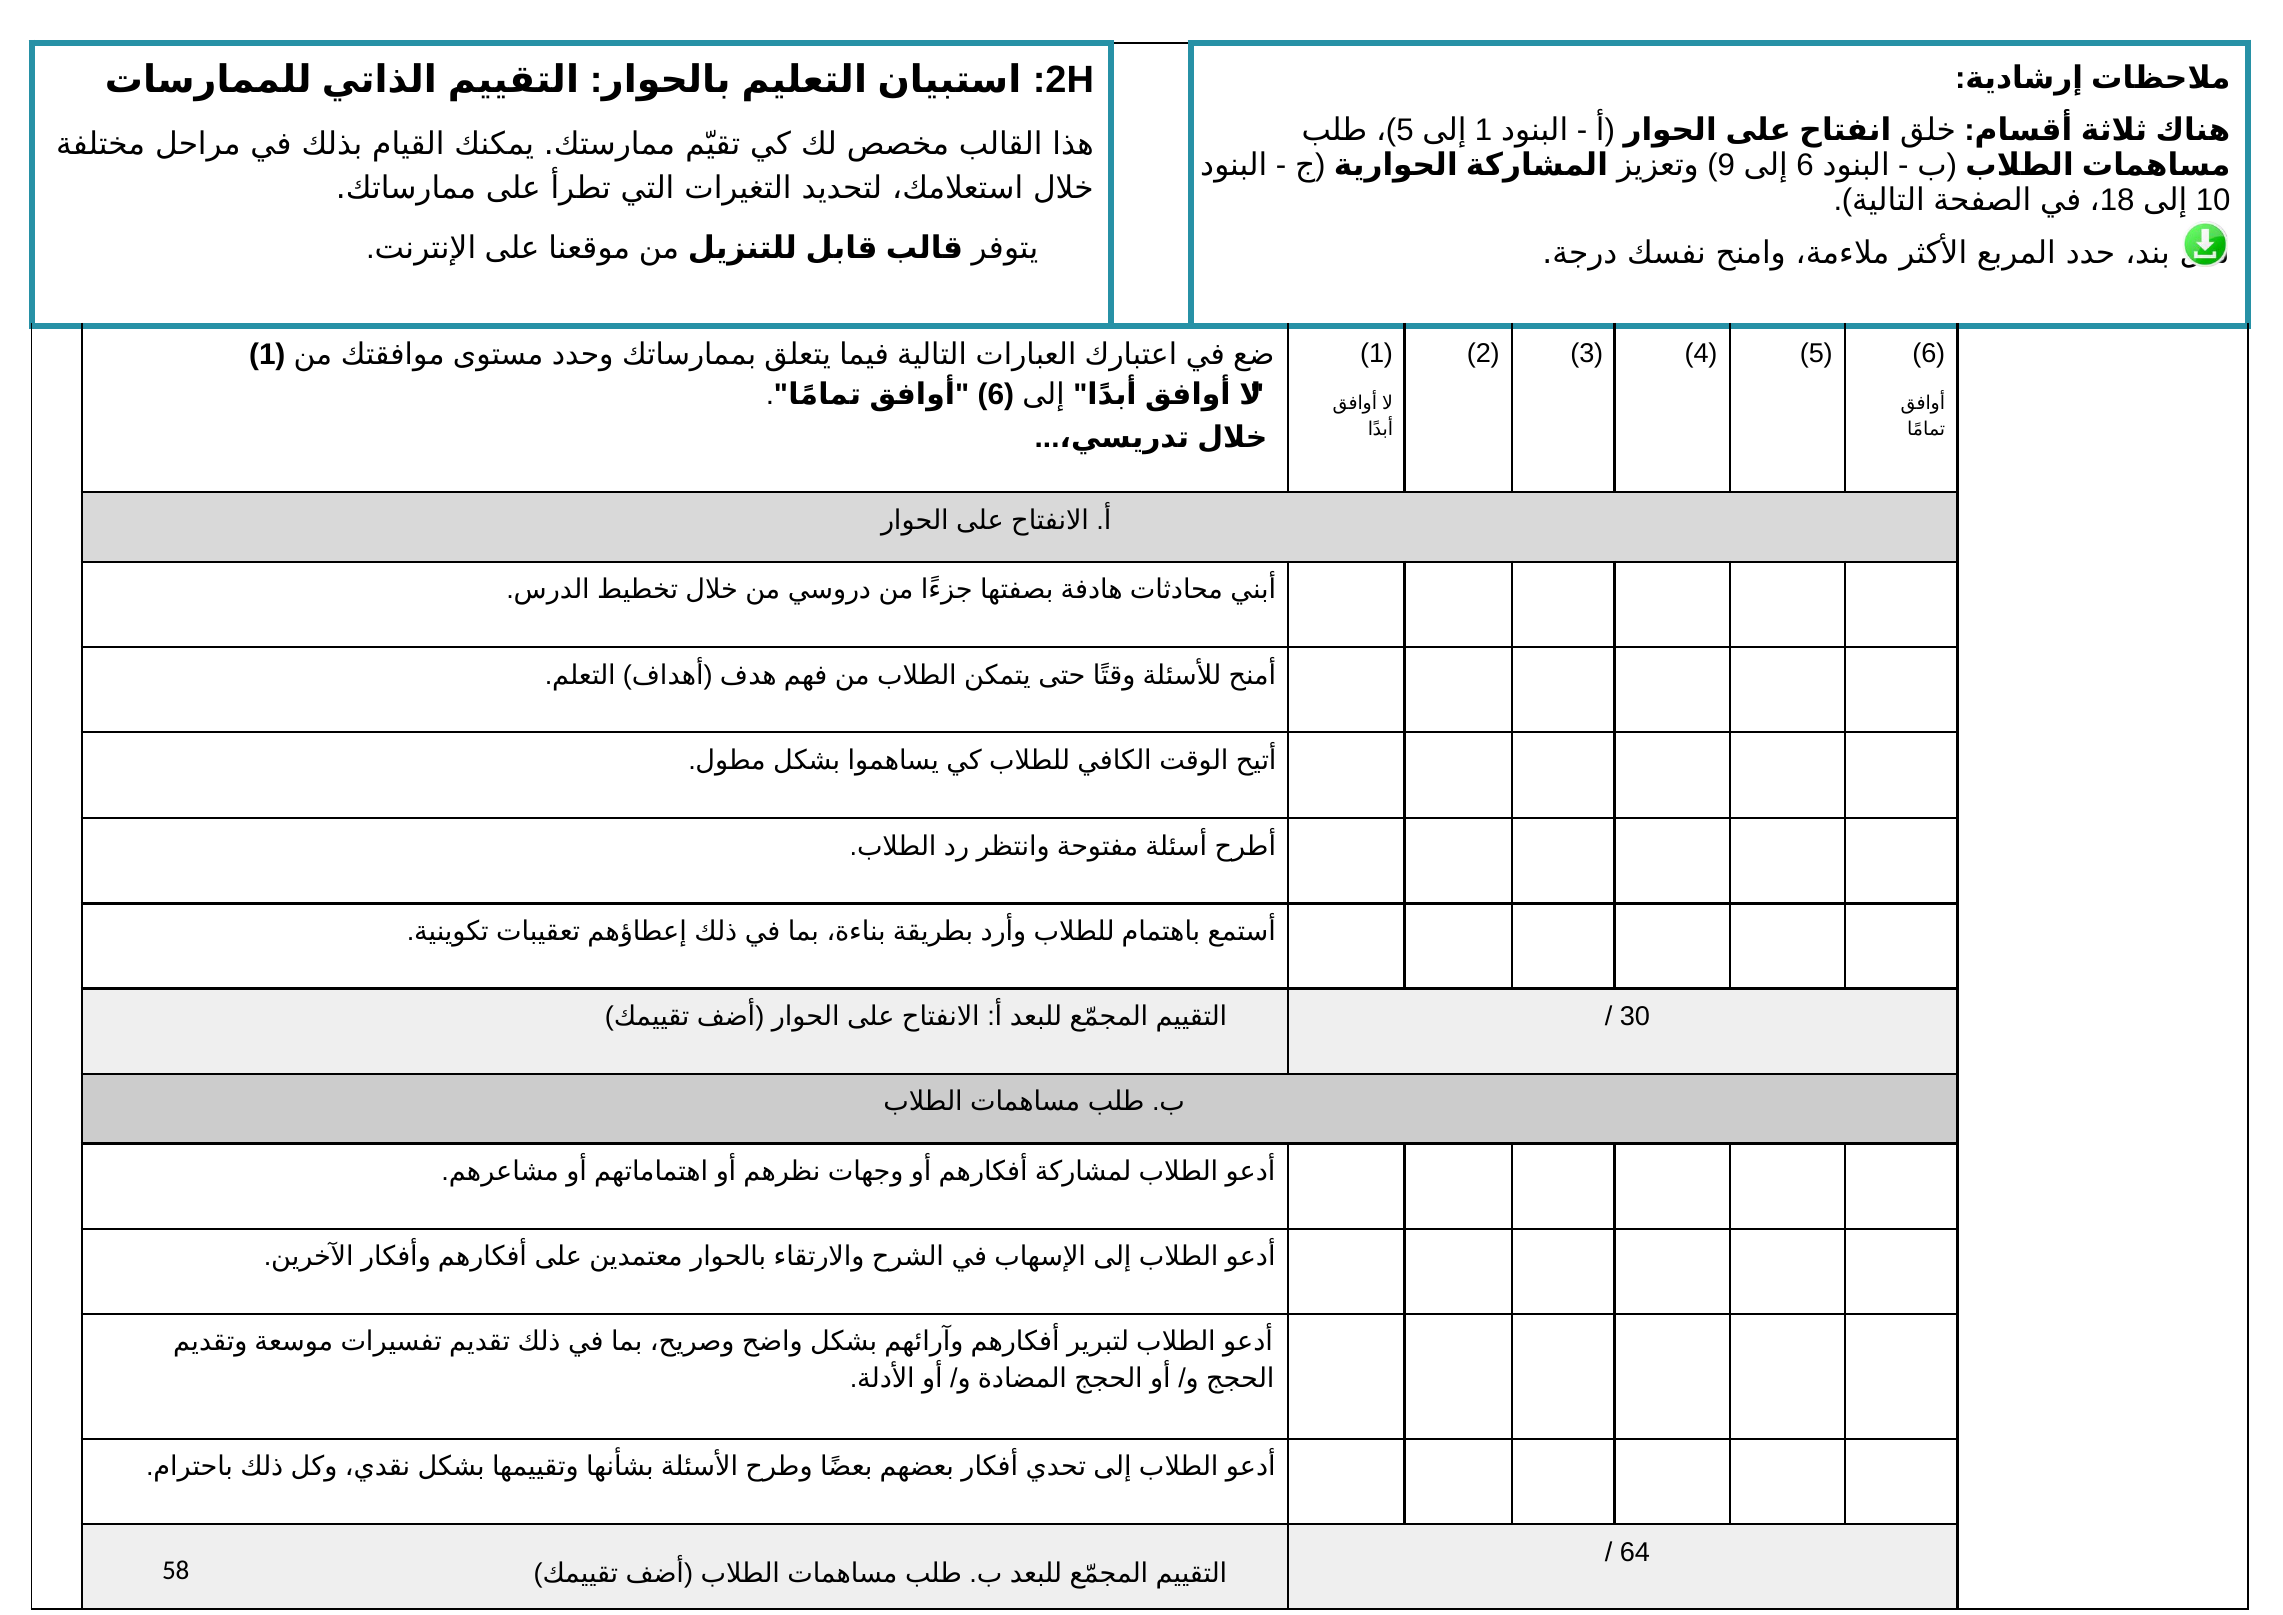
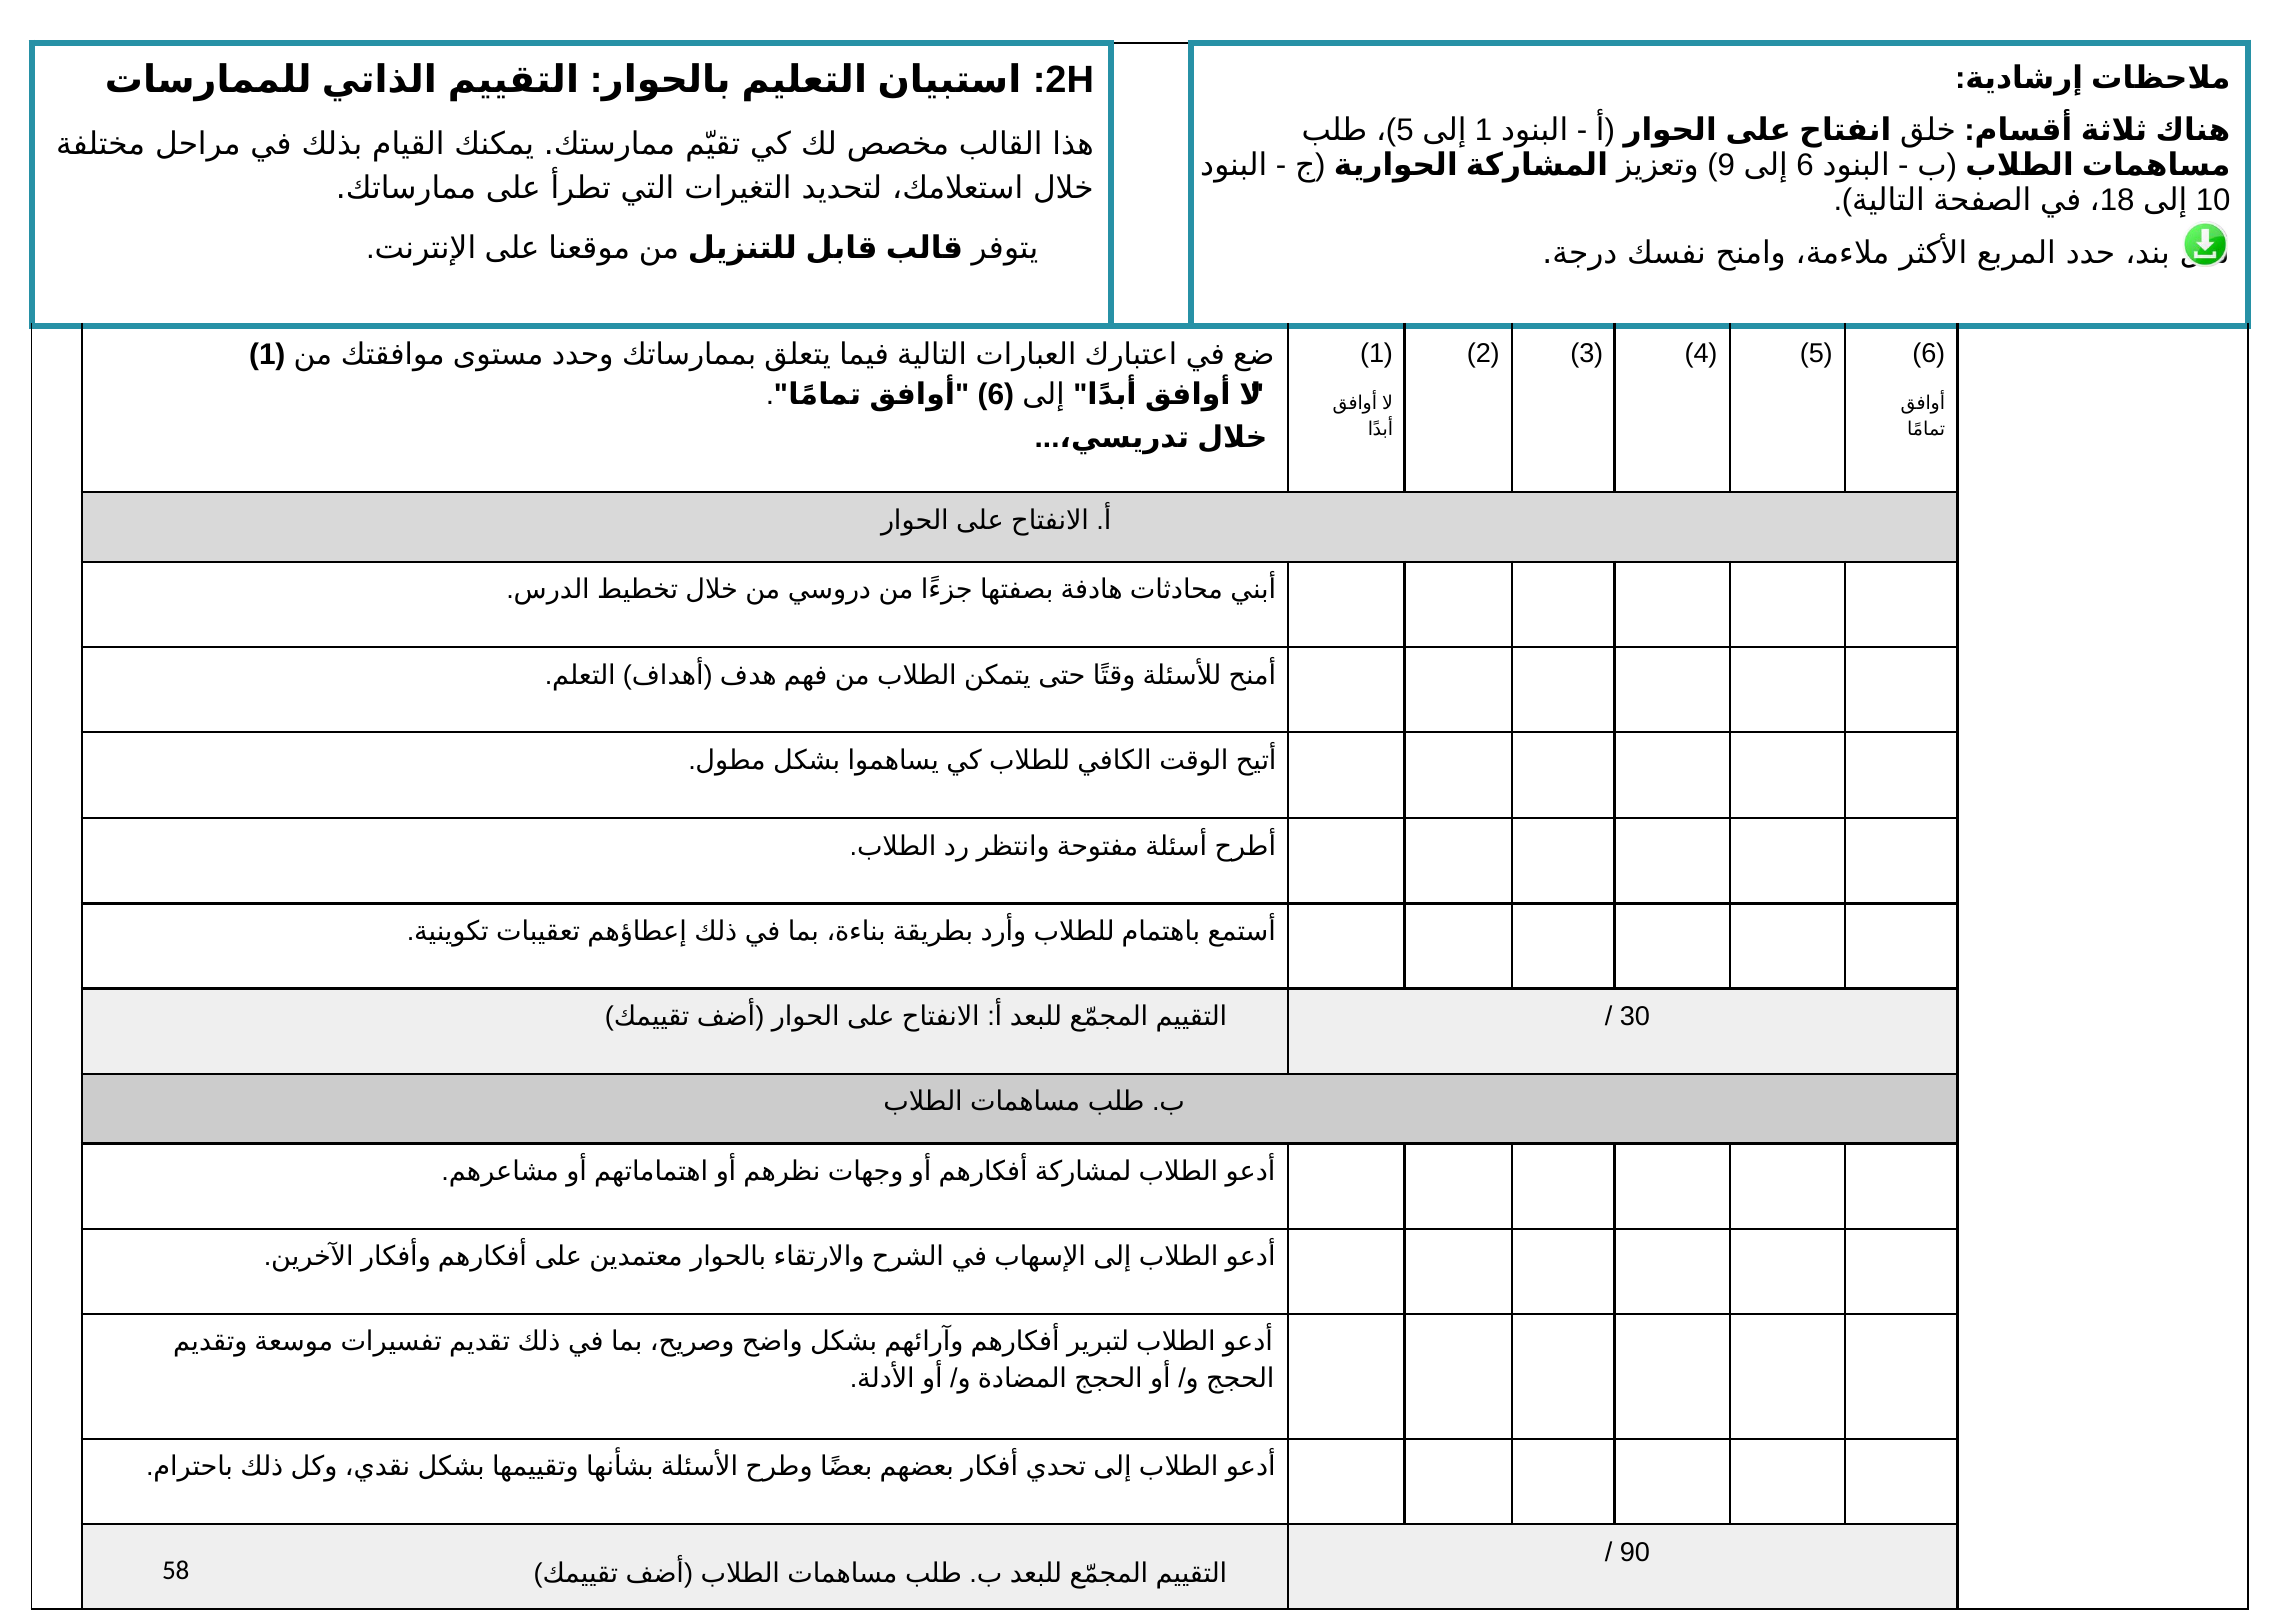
64: 64 -> 90
